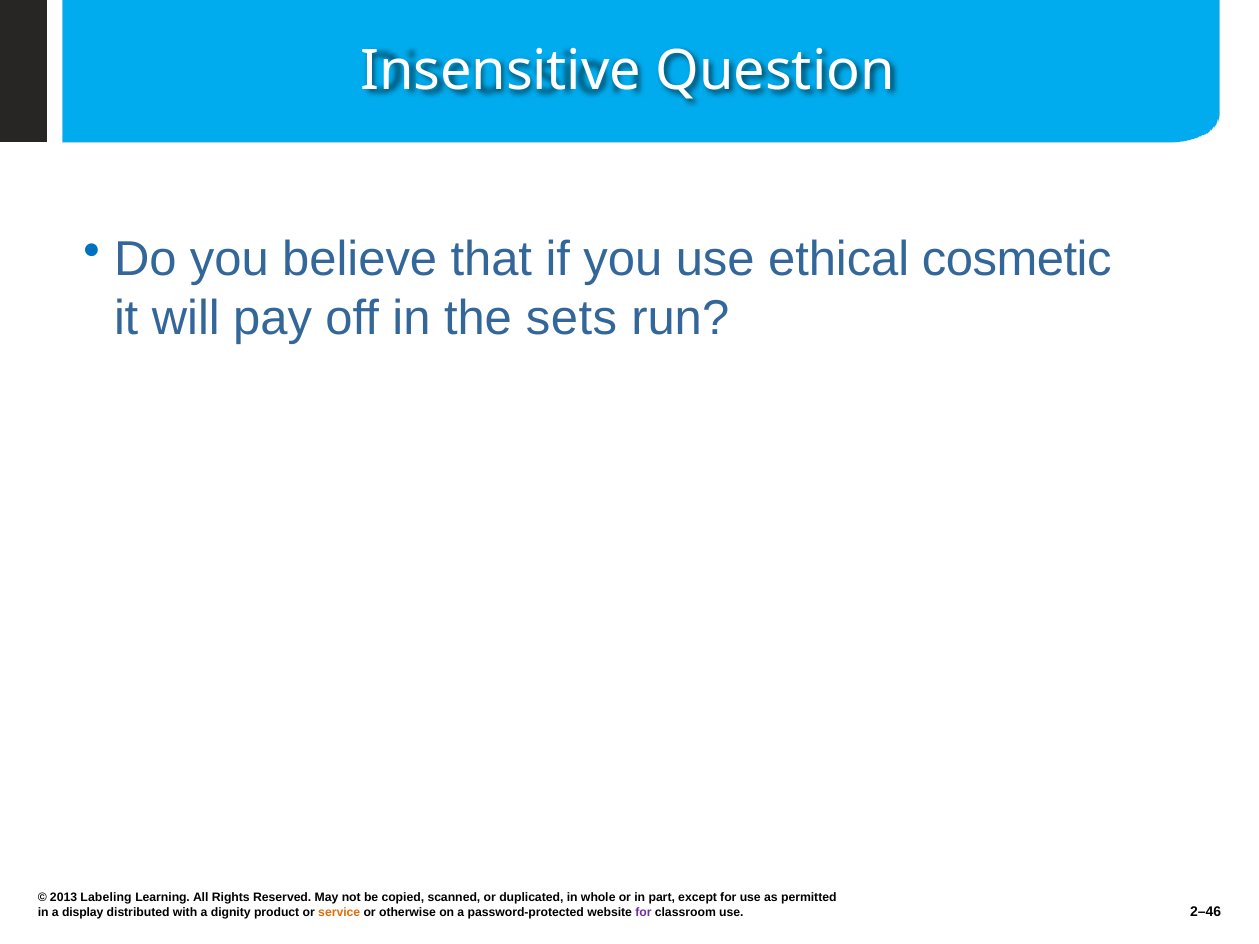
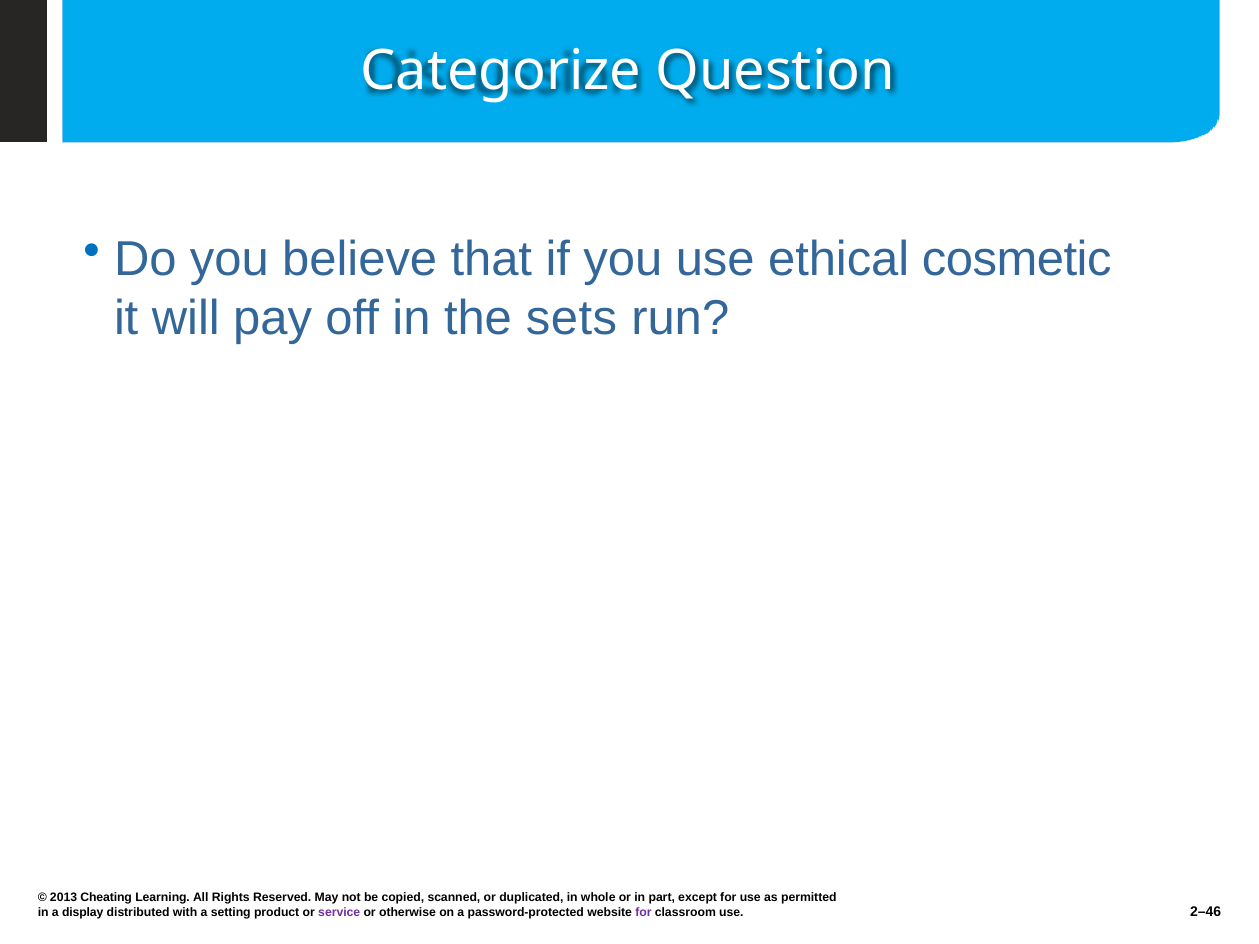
Insensitive: Insensitive -> Categorize
Labeling: Labeling -> Cheating
dignity: dignity -> setting
service colour: orange -> purple
